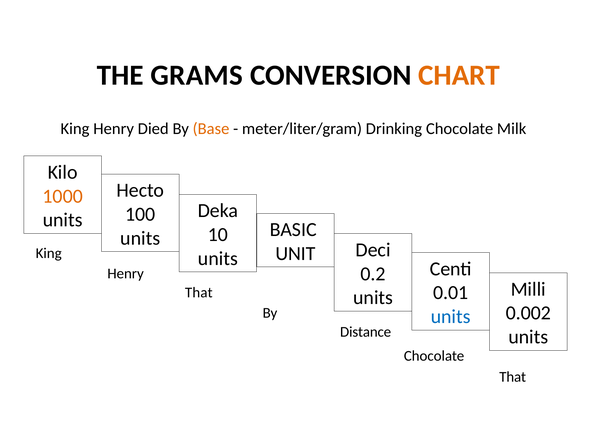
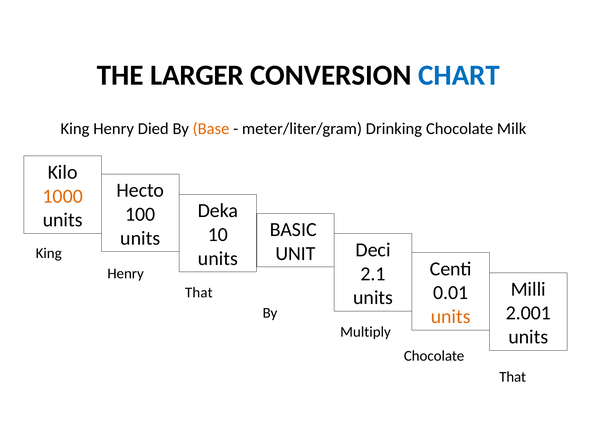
GRAMS: GRAMS -> LARGER
CHART colour: orange -> blue
0.2: 0.2 -> 2.1
0.002: 0.002 -> 2.001
units at (451, 316) colour: blue -> orange
Distance: Distance -> Multiply
